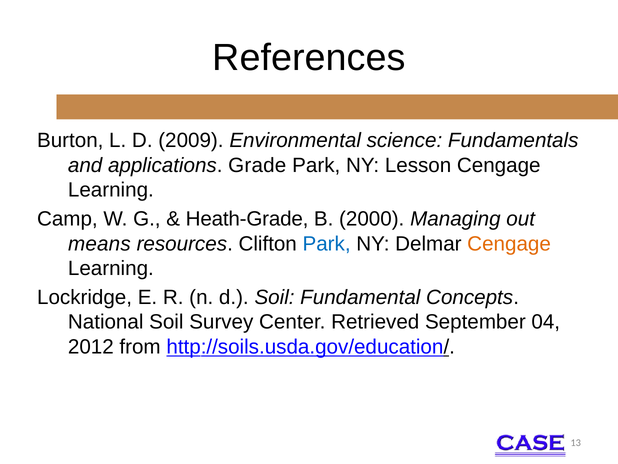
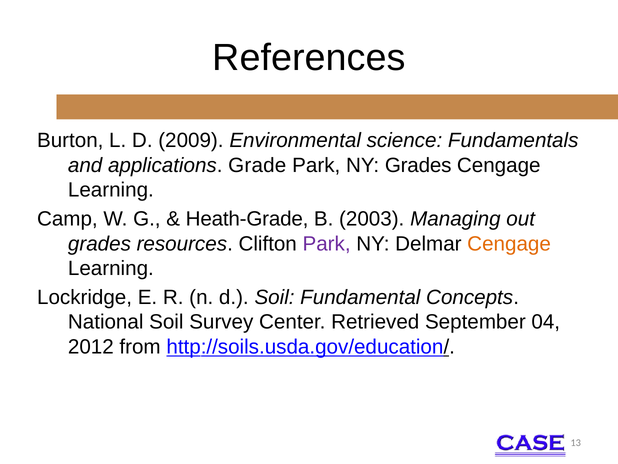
NY Lesson: Lesson -> Grades
2000: 2000 -> 2003
means at (99, 243): means -> grades
Park at (327, 243) colour: blue -> purple
